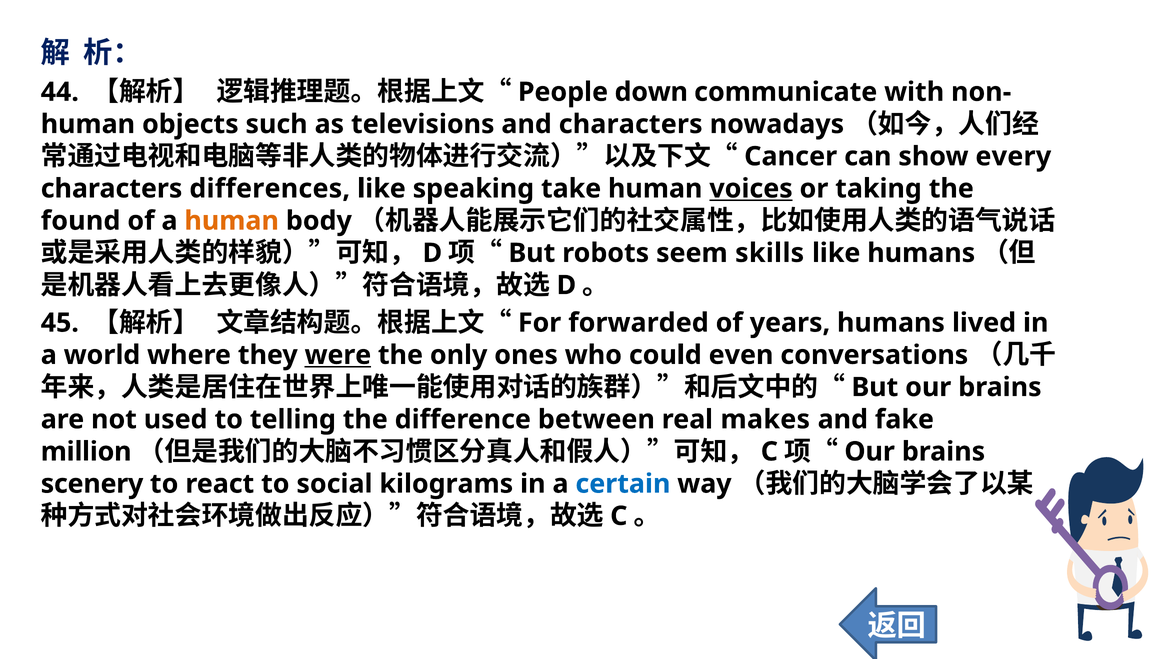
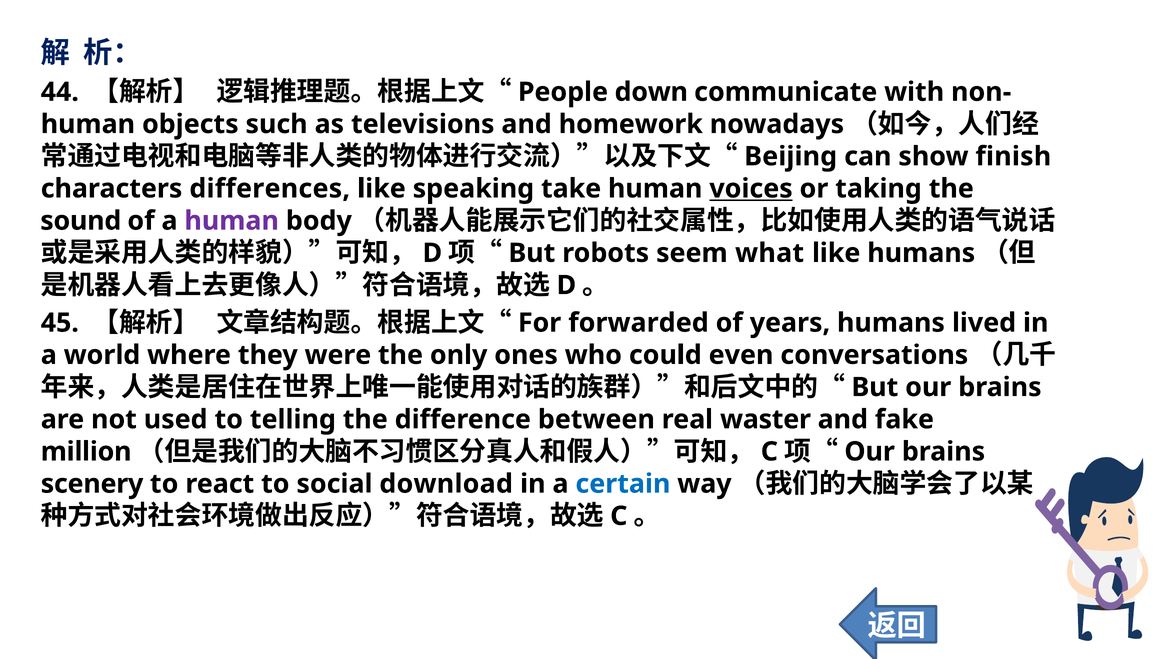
and characters: characters -> homework
Cancer: Cancer -> Beijing
every: every -> finish
found: found -> sound
human at (232, 221) colour: orange -> purple
skills: skills -> what
were underline: present -> none
makes: makes -> waster
kilograms: kilograms -> download
